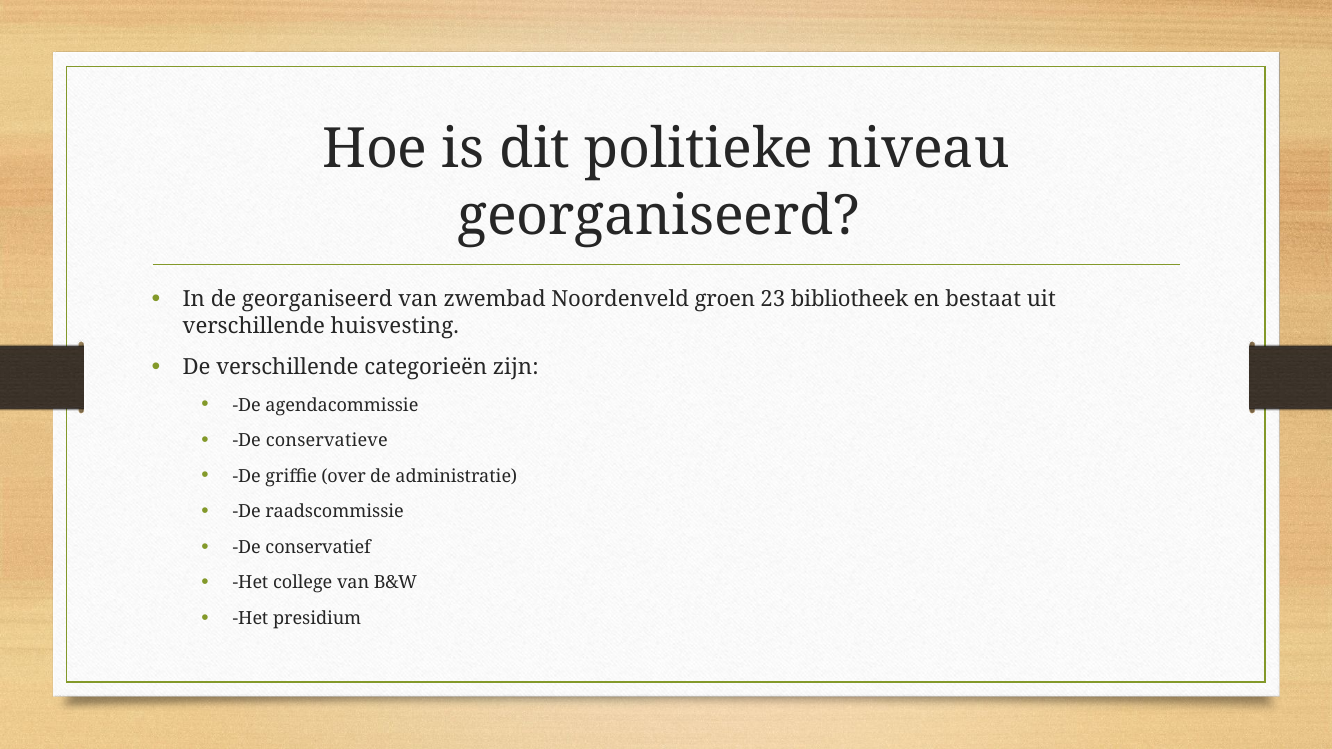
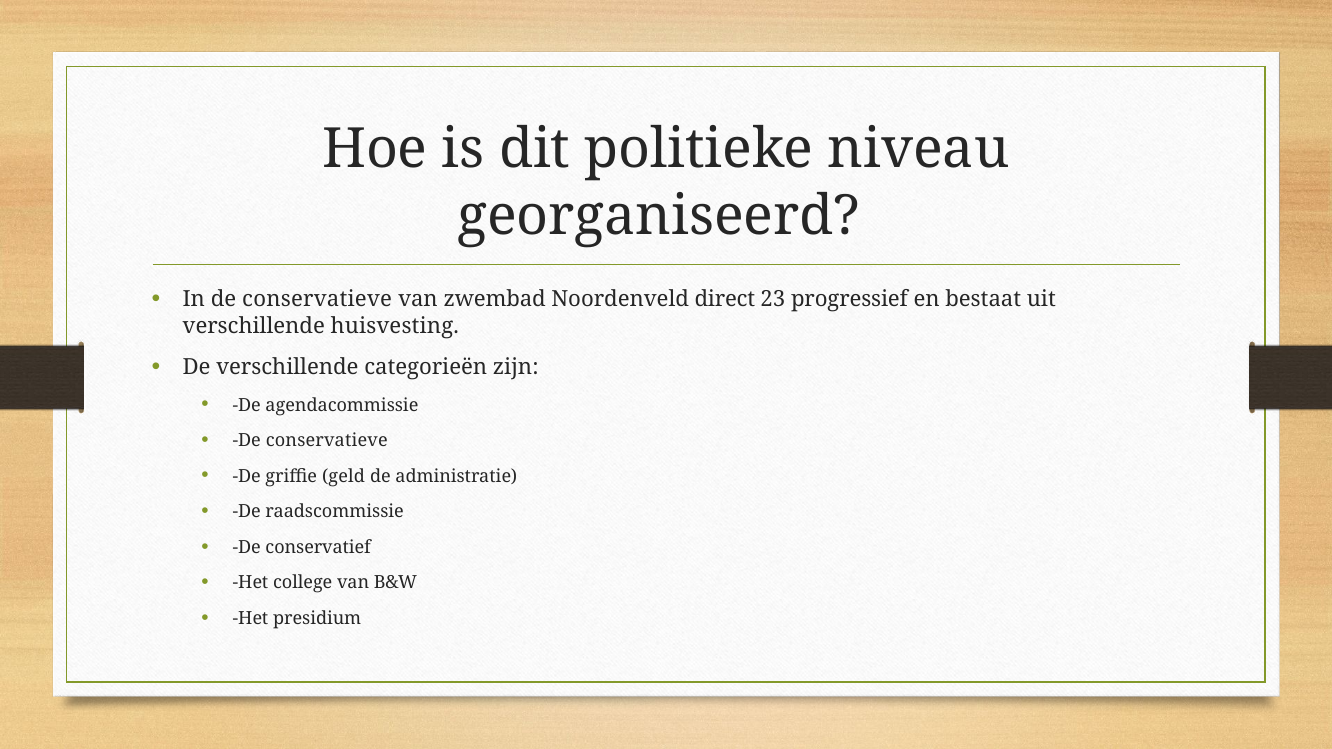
In de georganiseerd: georganiseerd -> conservatieve
groen: groen -> direct
bibliotheek: bibliotheek -> progressief
over: over -> geld
